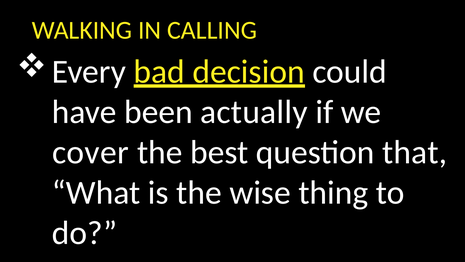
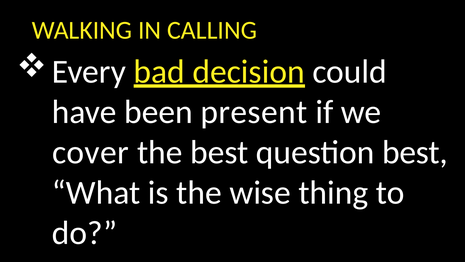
actually: actually -> present
question that: that -> best
